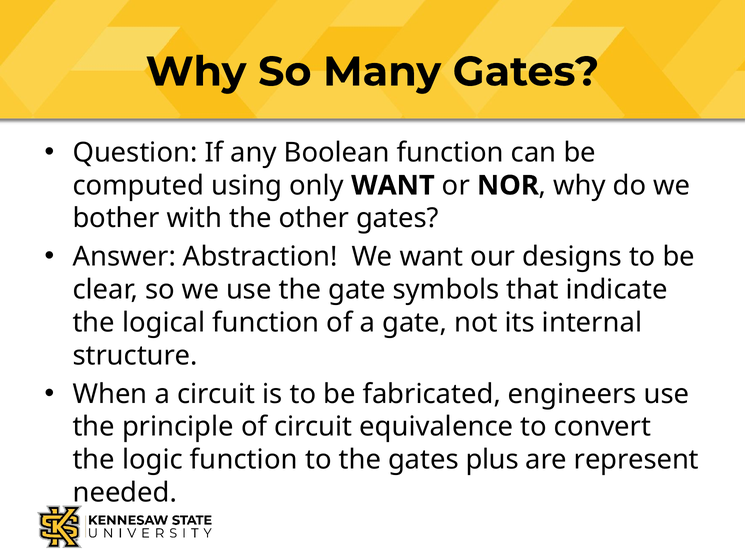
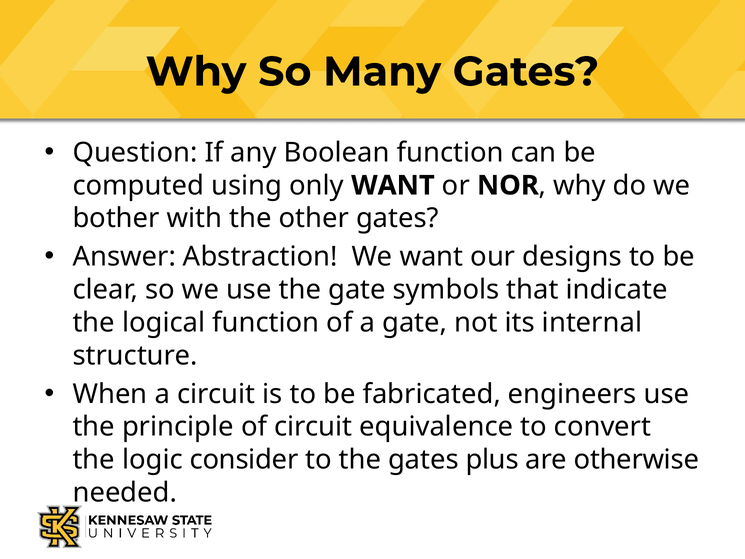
logic function: function -> consider
represent: represent -> otherwise
